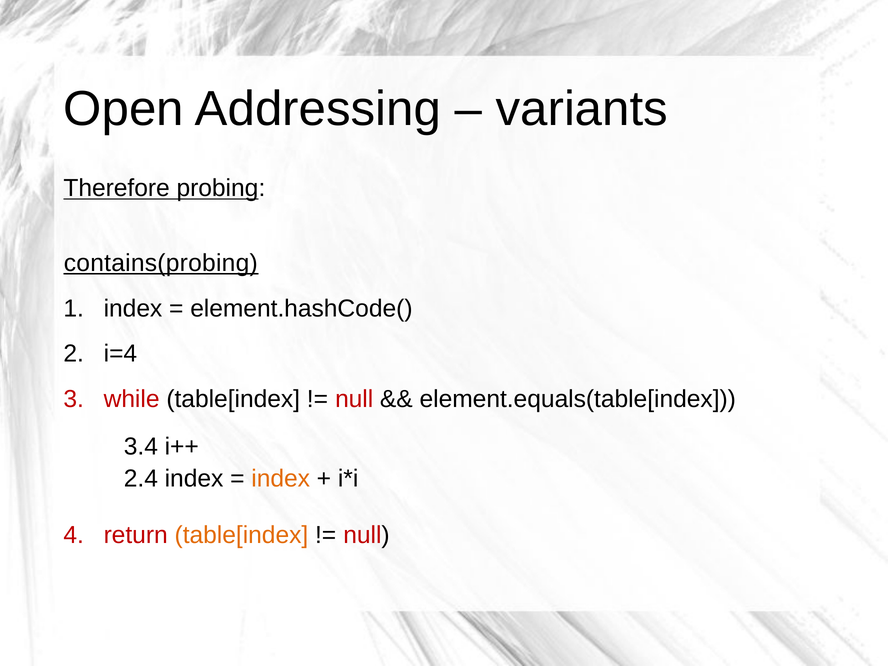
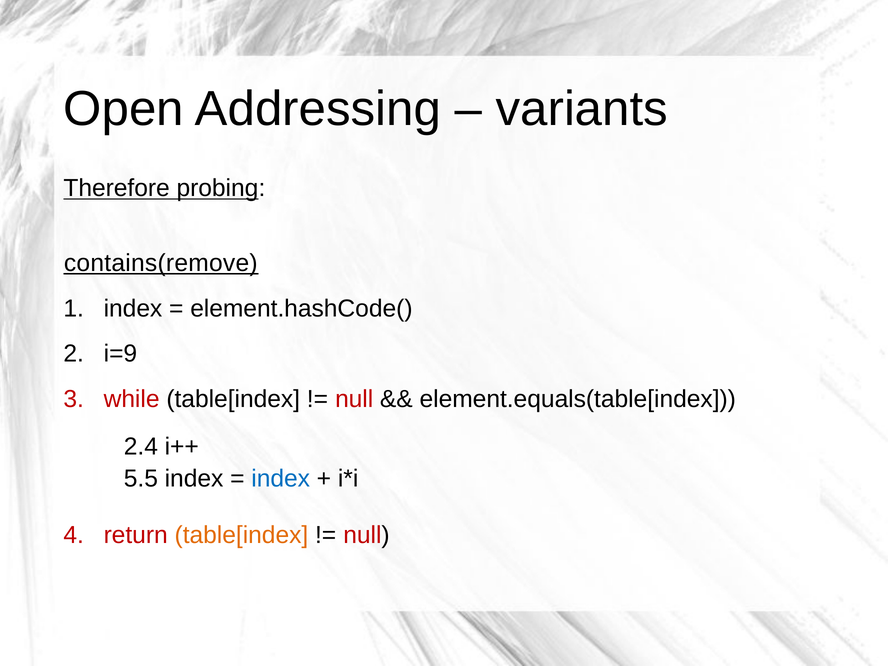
contains(probing: contains(probing -> contains(remove
i=4: i=4 -> i=9
3.4: 3.4 -> 2.4
2.4: 2.4 -> 5.5
index at (281, 479) colour: orange -> blue
